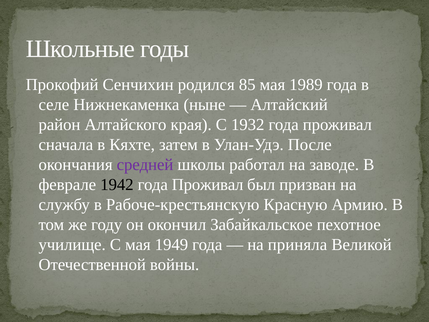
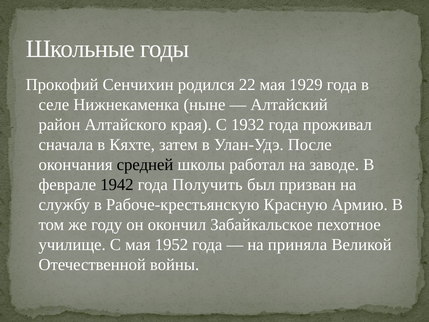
85: 85 -> 22
1989: 1989 -> 1929
средней colour: purple -> black
Проживал at (208, 185): Проживал -> Получить
1949: 1949 -> 1952
